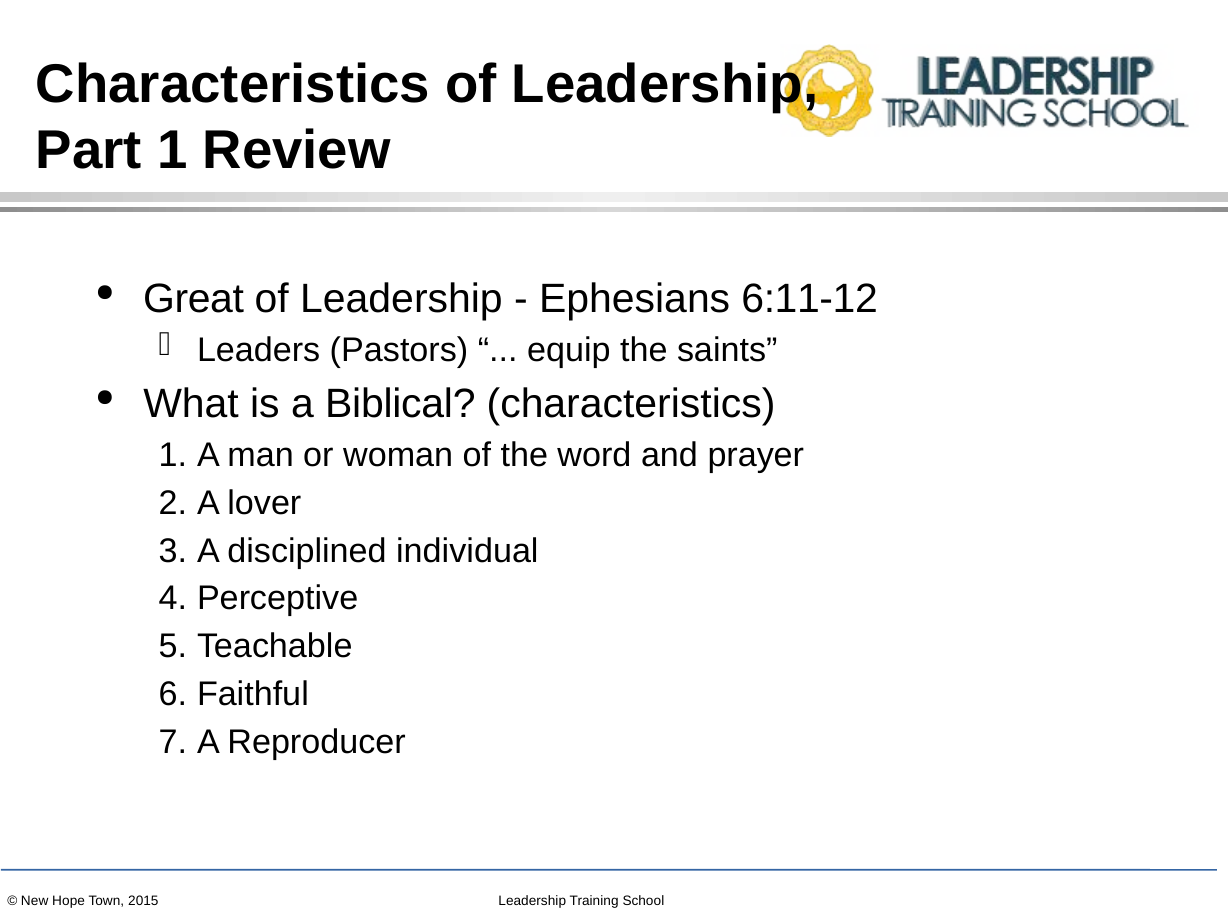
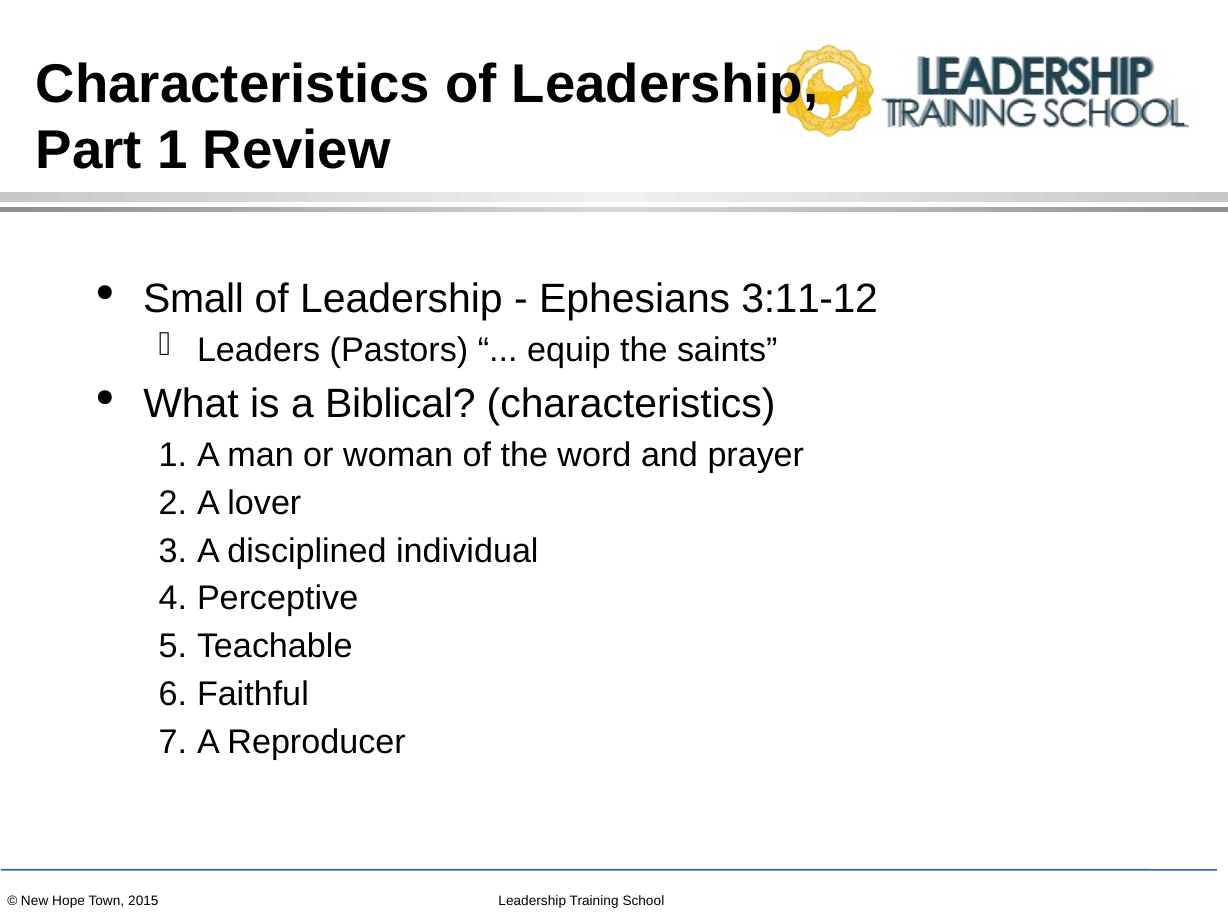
Great: Great -> Small
6:11-12: 6:11-12 -> 3:11-12
